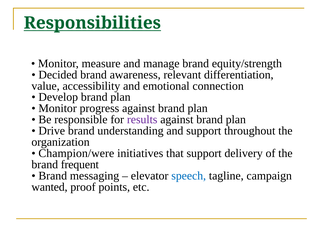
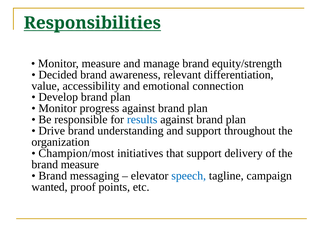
results colour: purple -> blue
Champion/were: Champion/were -> Champion/most
brand frequent: frequent -> measure
